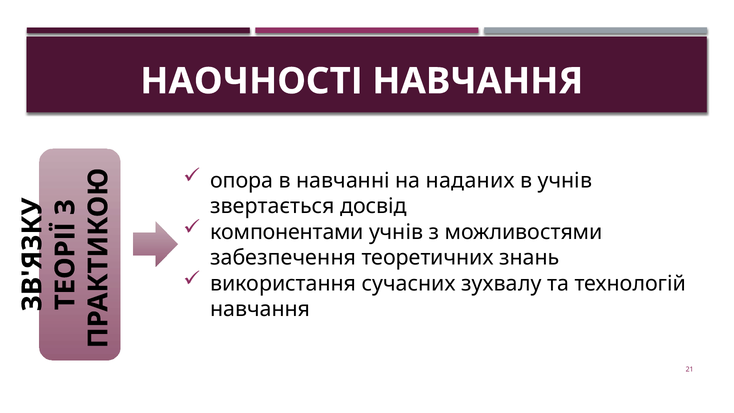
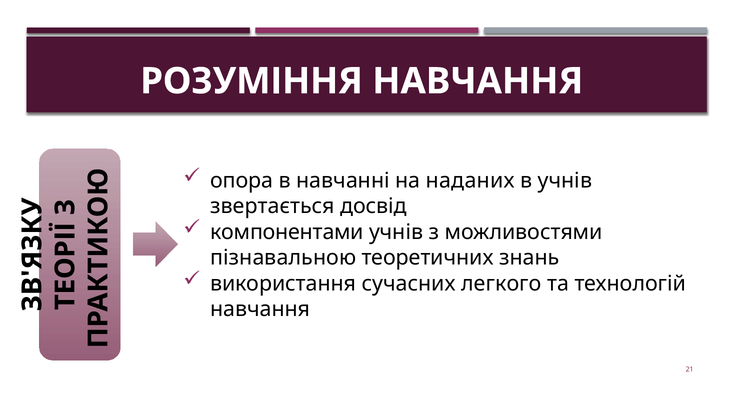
НАОЧНОСТІ: НАОЧНОСТІ -> РОЗУМІННЯ
забезпечення: забезпечення -> пізнавальною
зухвалу: зухвалу -> легкого
